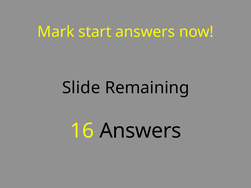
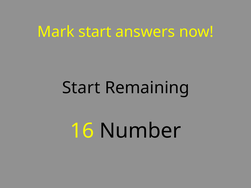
Slide at (81, 88): Slide -> Start
16 Answers: Answers -> Number
